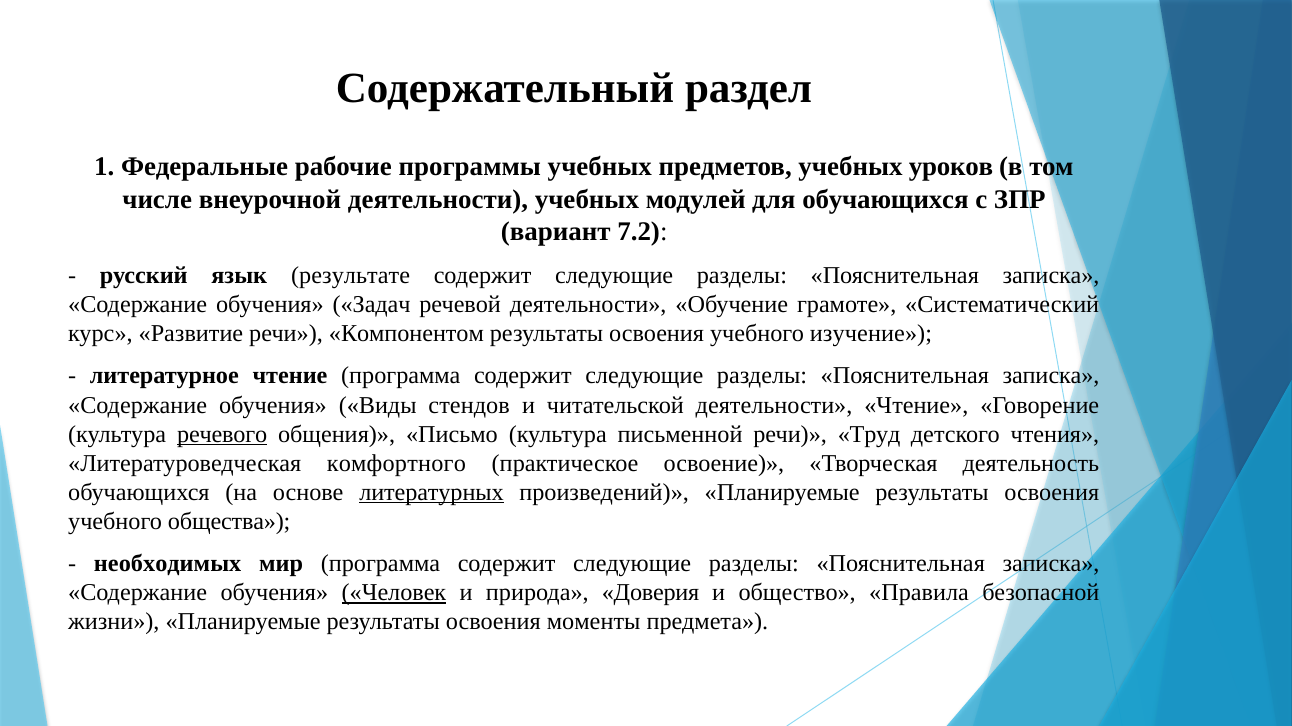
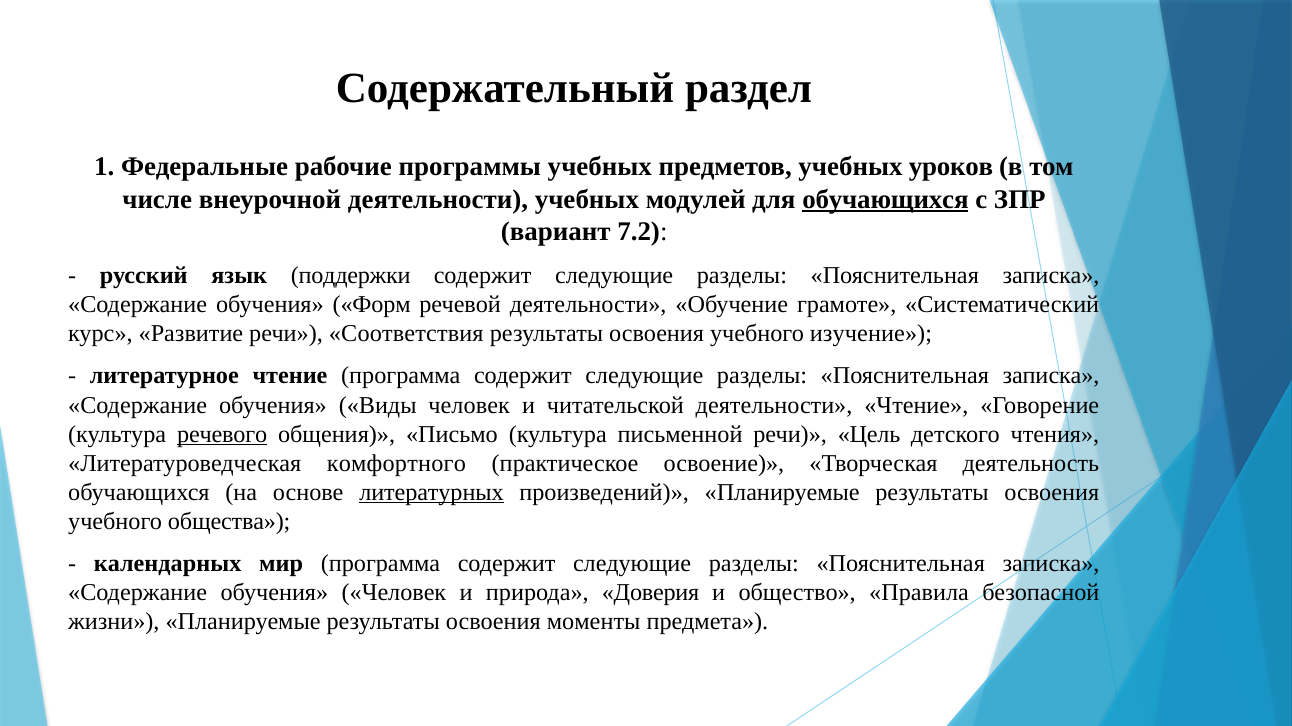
обучающихся at (885, 199) underline: none -> present
результате: результате -> поддержки
Задач: Задач -> Форм
Компонентом: Компонентом -> Соответствия
Виды стендов: стендов -> человек
Труд: Труд -> Цель
необходимых: необходимых -> календарных
Человек at (394, 593) underline: present -> none
